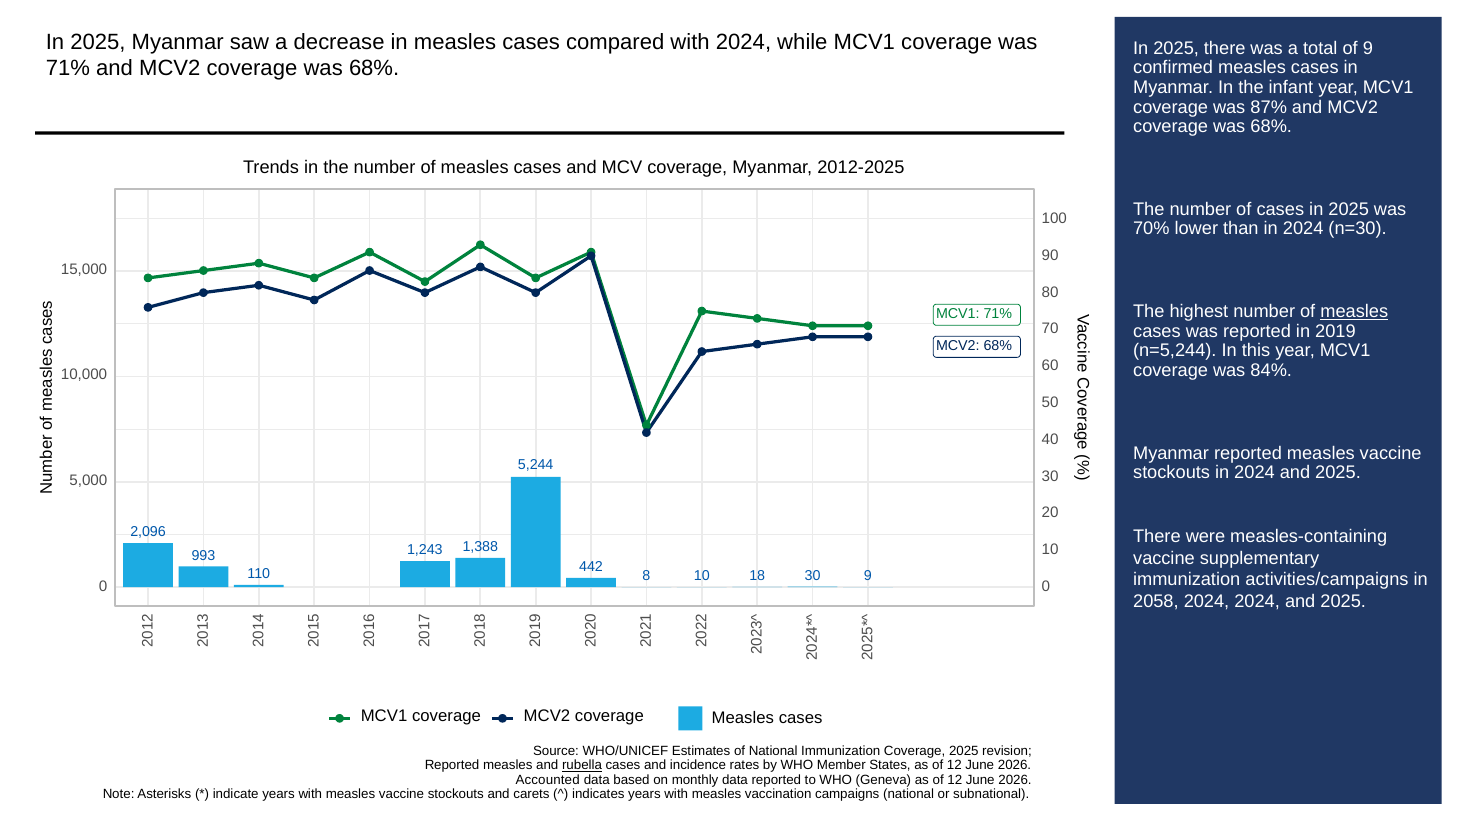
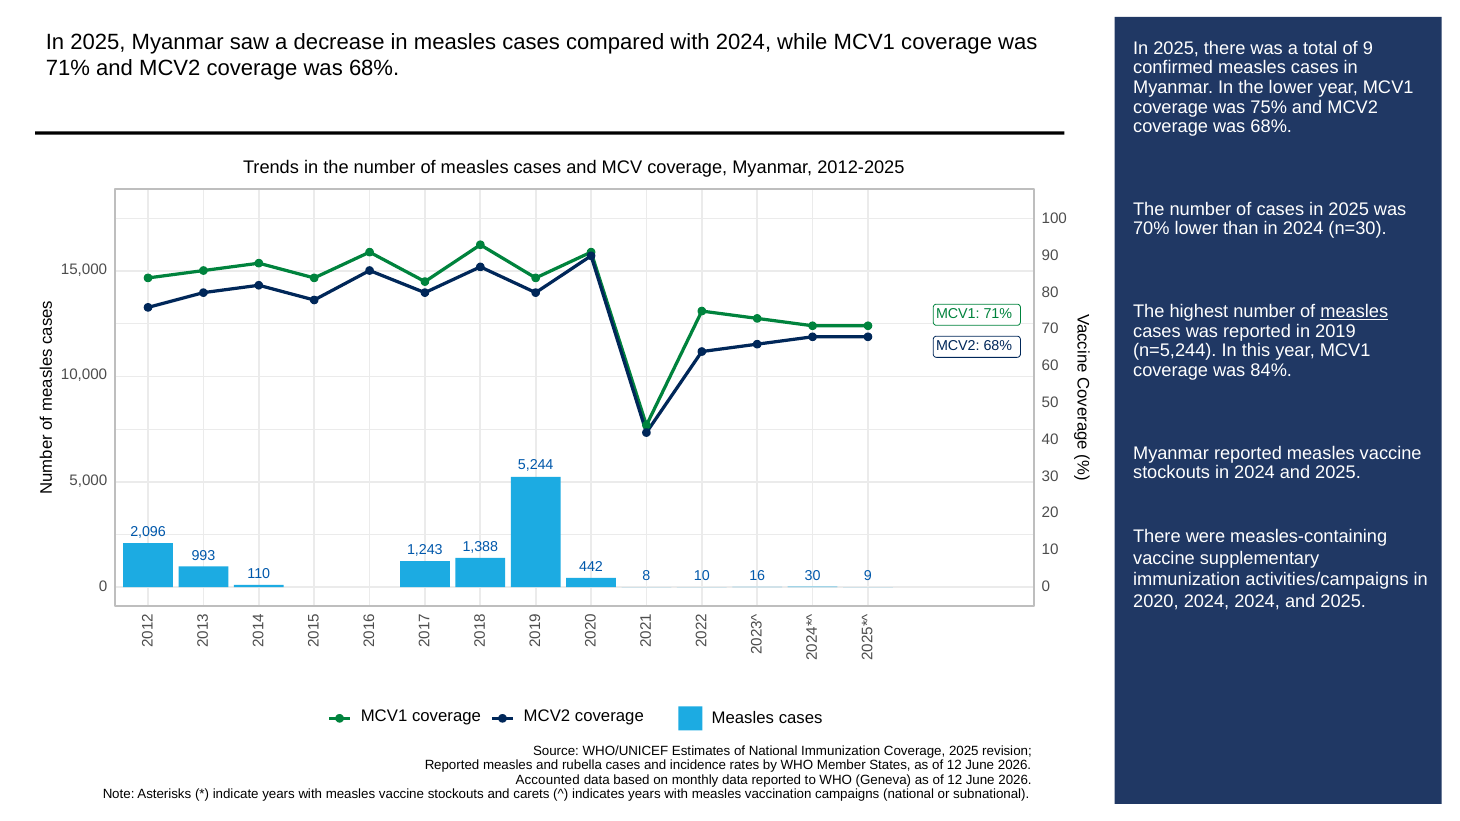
the infant: infant -> lower
87%: 87% -> 75%
18: 18 -> 16
2058: 2058 -> 2020
rubella underline: present -> none
